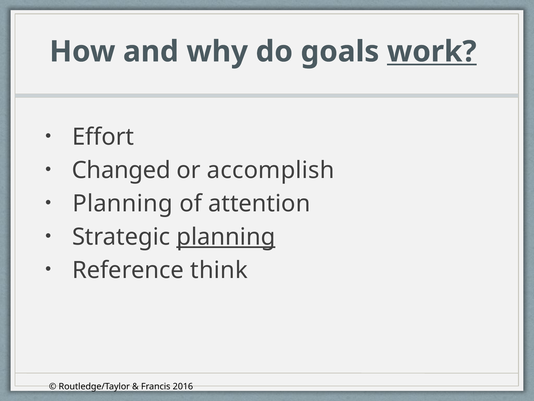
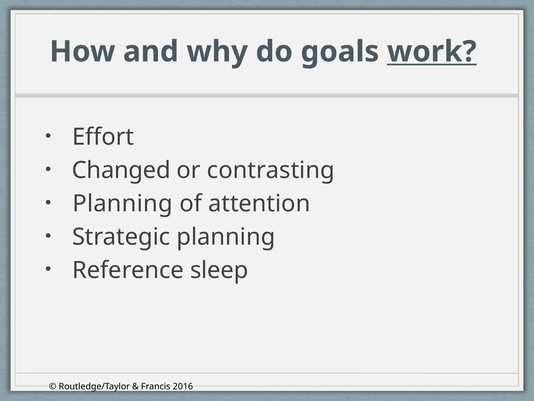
accomplish: accomplish -> contrasting
planning at (226, 237) underline: present -> none
think: think -> sleep
